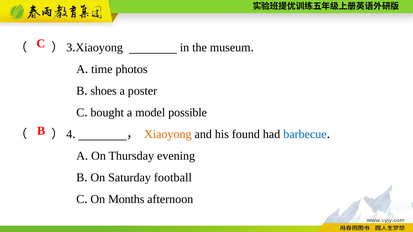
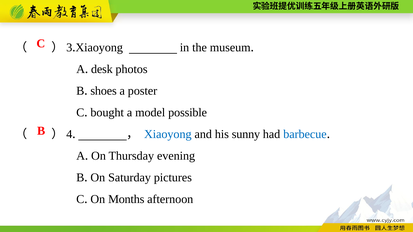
time: time -> desk
Xiaoyong at (168, 134) colour: orange -> blue
found: found -> sunny
football: football -> pictures
